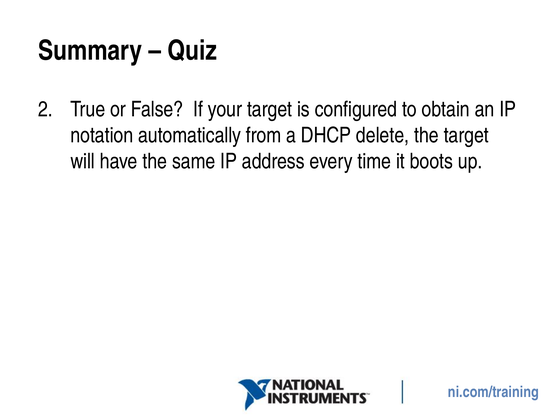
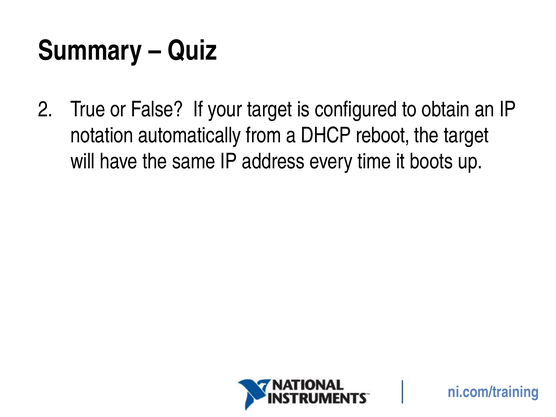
delete: delete -> reboot
